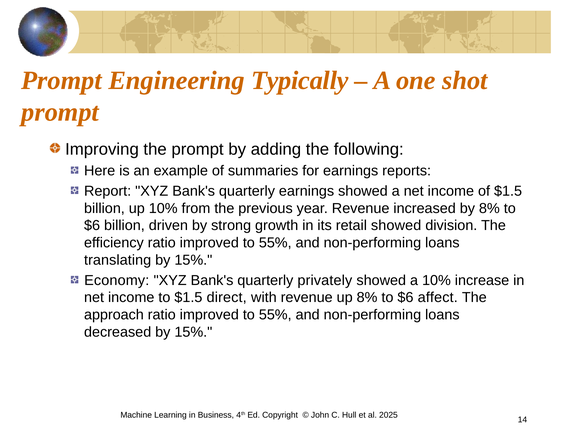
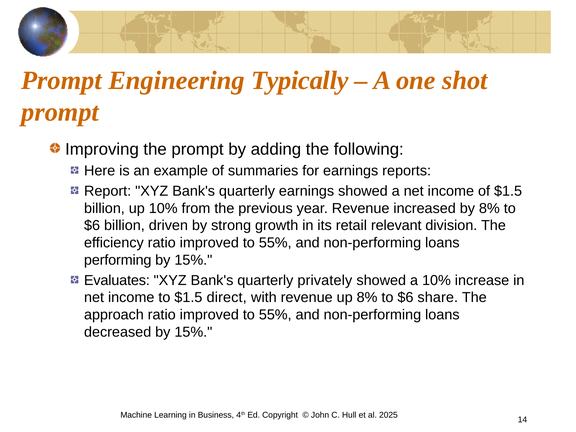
retail showed: showed -> relevant
translating: translating -> performing
Economy: Economy -> Evaluates
affect: affect -> share
